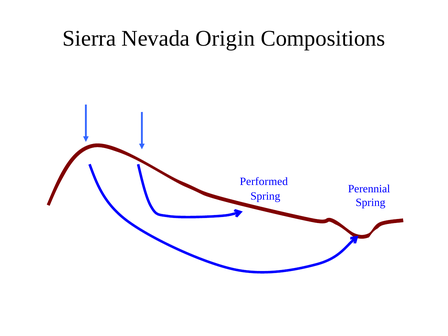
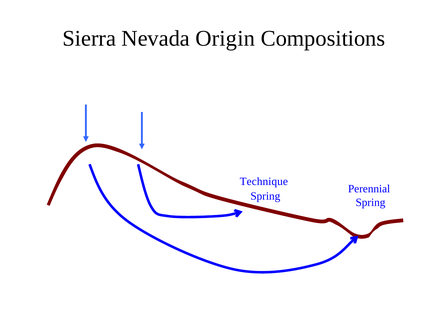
Performed: Performed -> Technique
